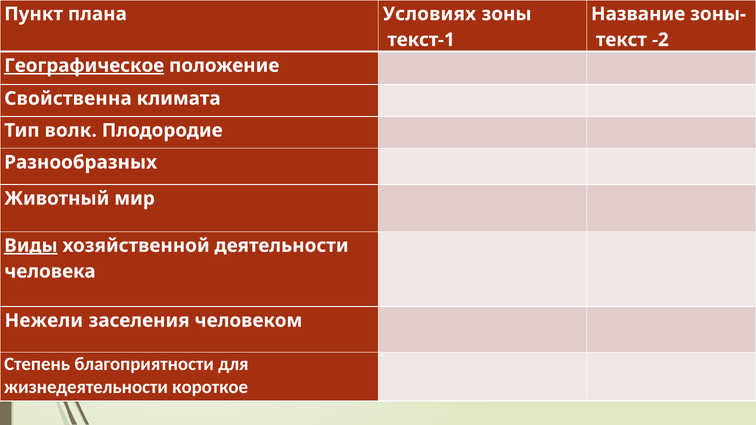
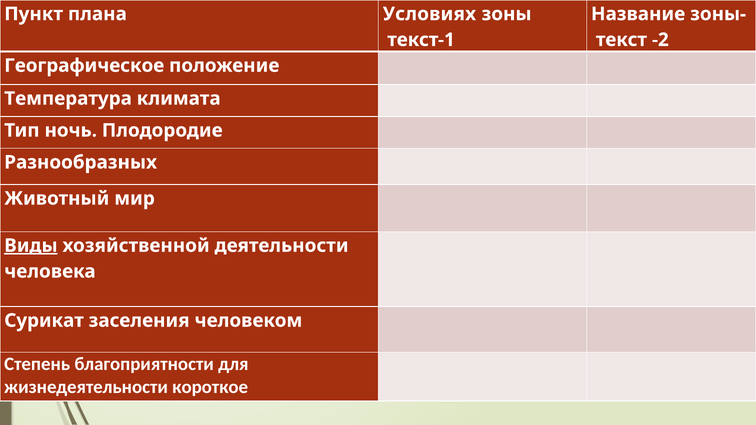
Географическое underline: present -> none
Свойственна: Свойственна -> Температура
волк: волк -> ночь
Нежели: Нежели -> Сурикат
